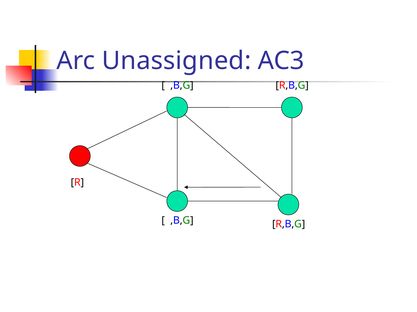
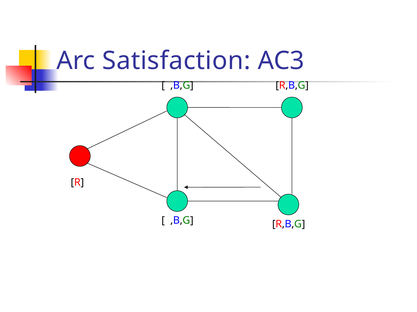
Unassigned: Unassigned -> Satisfaction
